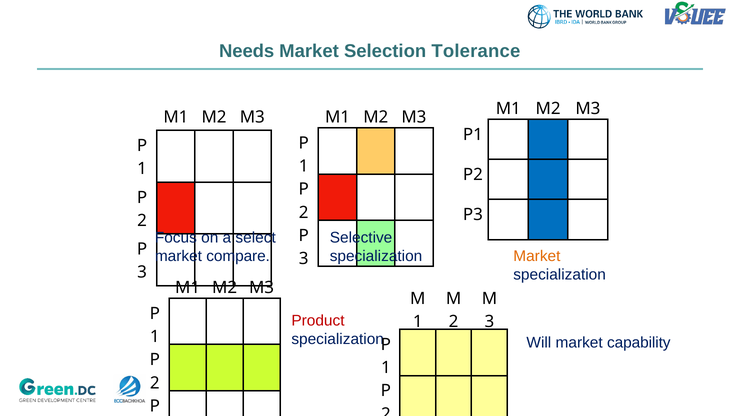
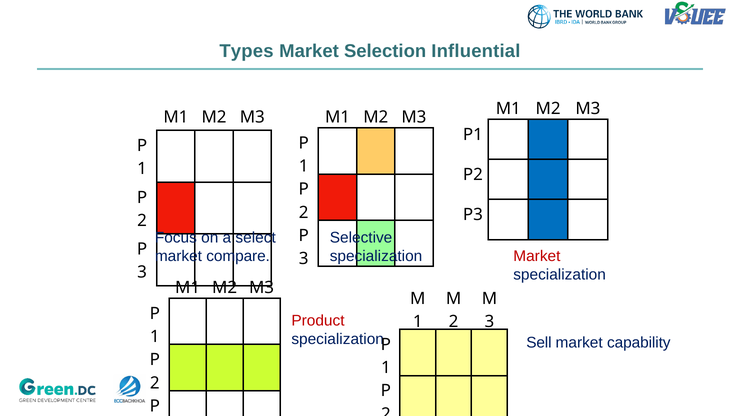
Needs: Needs -> Types
Tolerance: Tolerance -> Influential
Market at (537, 257) colour: orange -> red
Will: Will -> Sell
